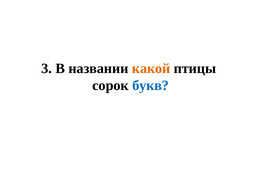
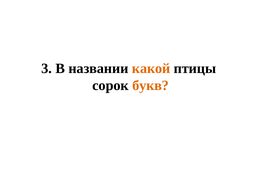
букв colour: blue -> orange
